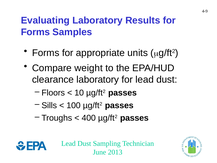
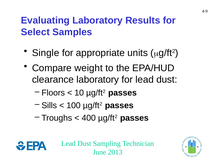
Forms at (35, 32): Forms -> Select
Forms at (46, 53): Forms -> Single
